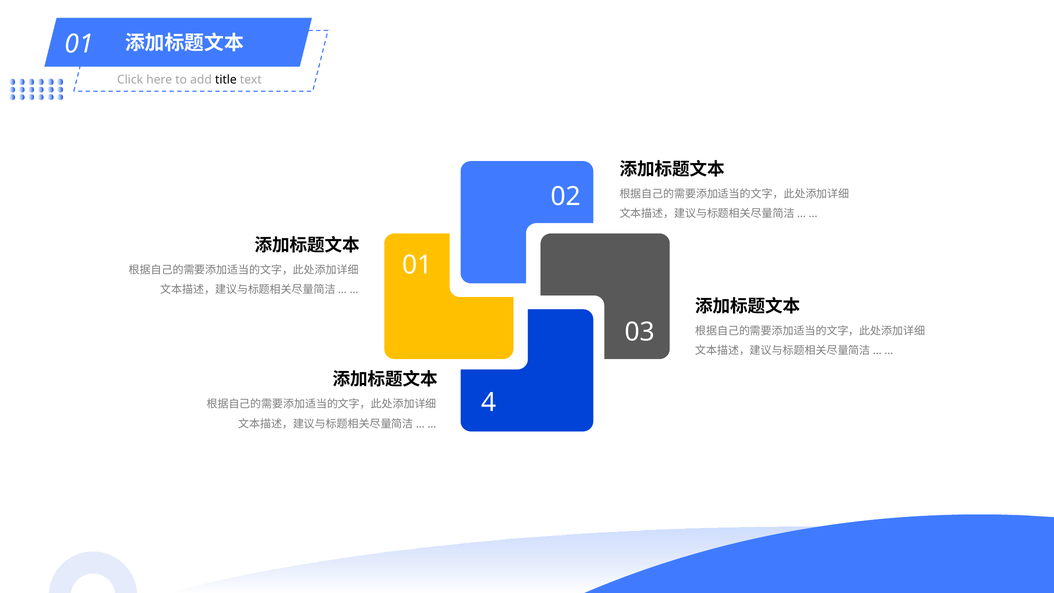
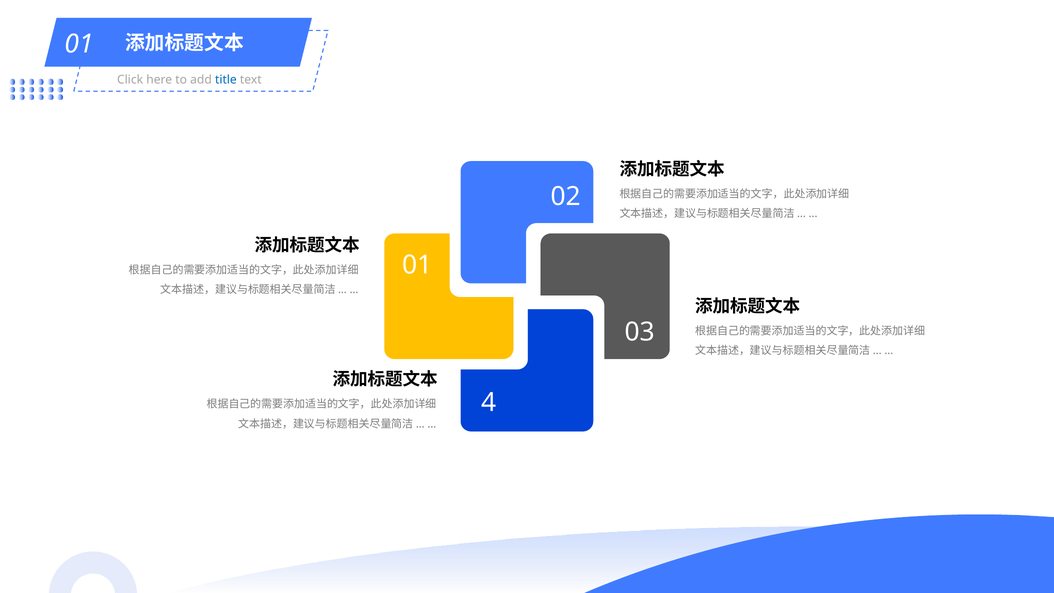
title colour: black -> blue
